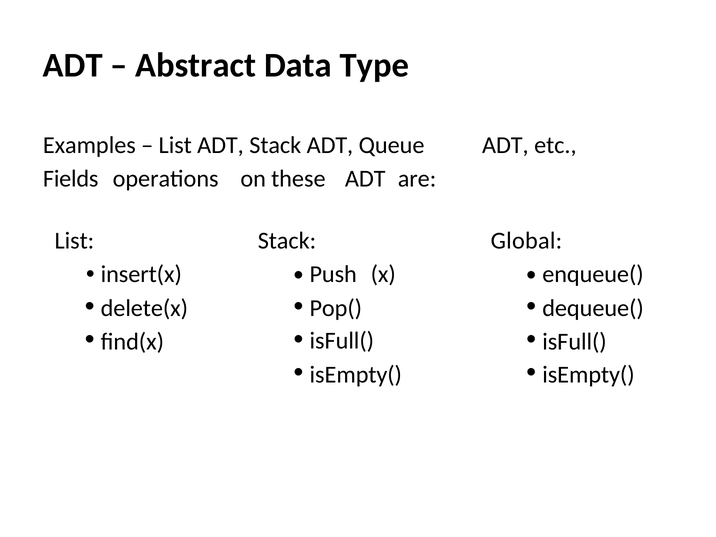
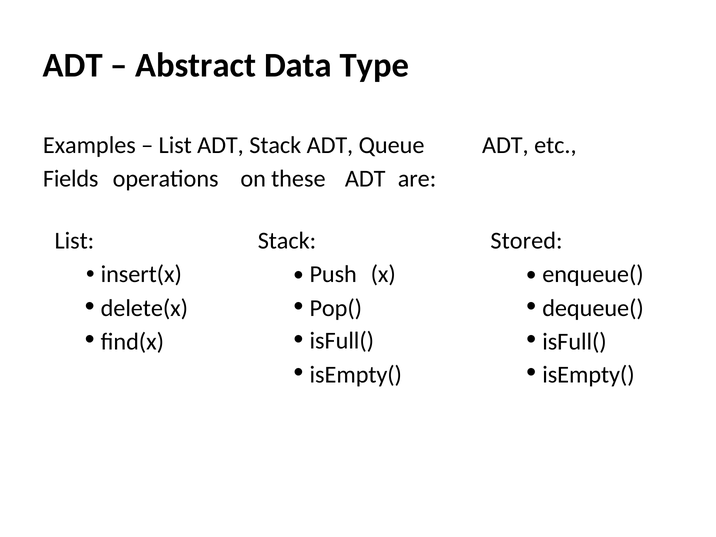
Global: Global -> Stored
